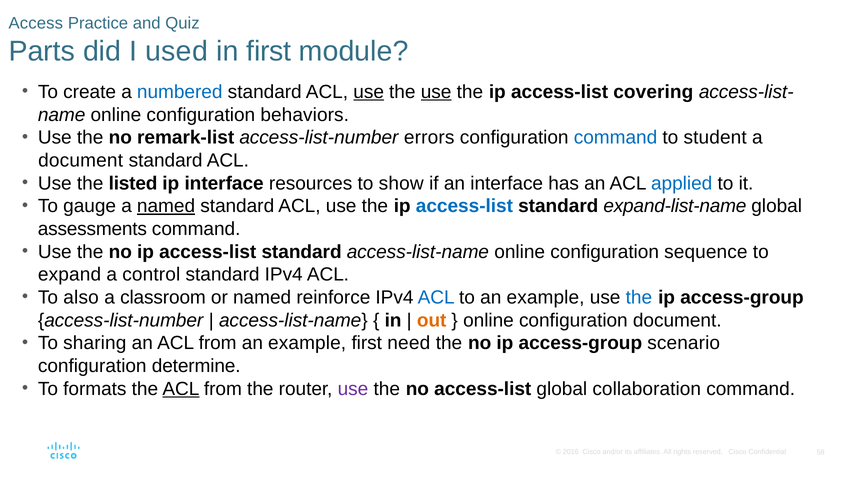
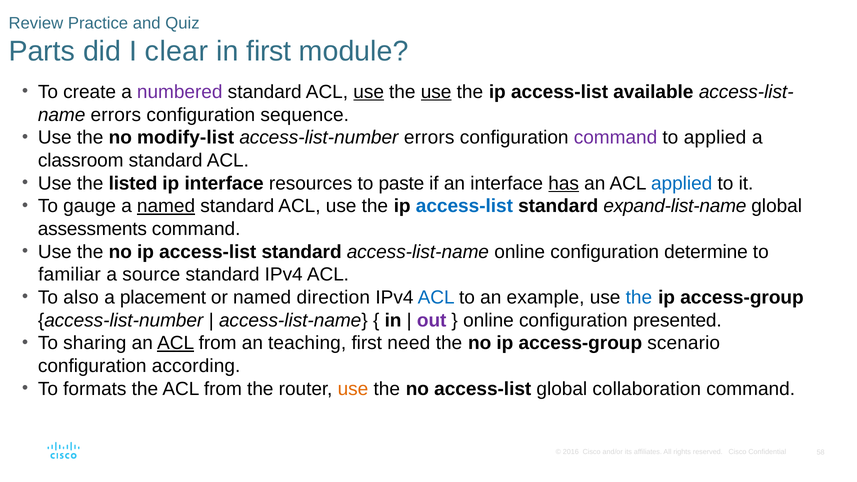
Access: Access -> Review
used: used -> clear
numbered colour: blue -> purple
covering: covering -> available
online at (116, 115): online -> errors
behaviors: behaviors -> sequence
remark-list: remark-list -> modify-list
command at (615, 138) colour: blue -> purple
to student: student -> applied
document at (81, 160): document -> classroom
show: show -> paste
has underline: none -> present
sequence: sequence -> determine
expand: expand -> familiar
control: control -> source
classroom: classroom -> placement
reinforce: reinforce -> direction
out colour: orange -> purple
configuration document: document -> presented
ACL at (176, 343) underline: none -> present
from an example: example -> teaching
determine: determine -> according
ACL at (181, 389) underline: present -> none
use at (353, 389) colour: purple -> orange
